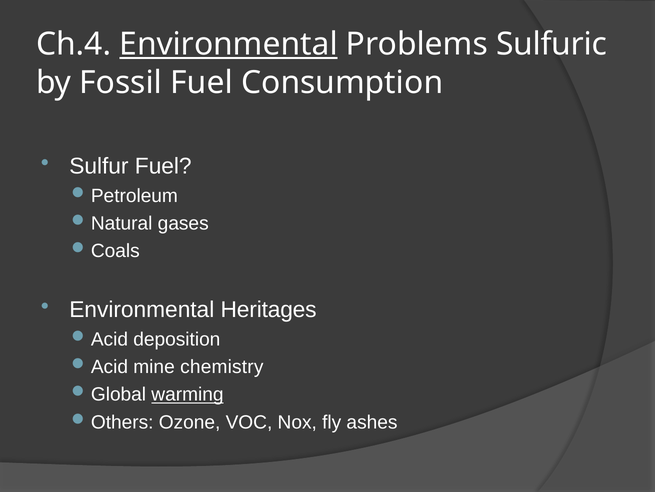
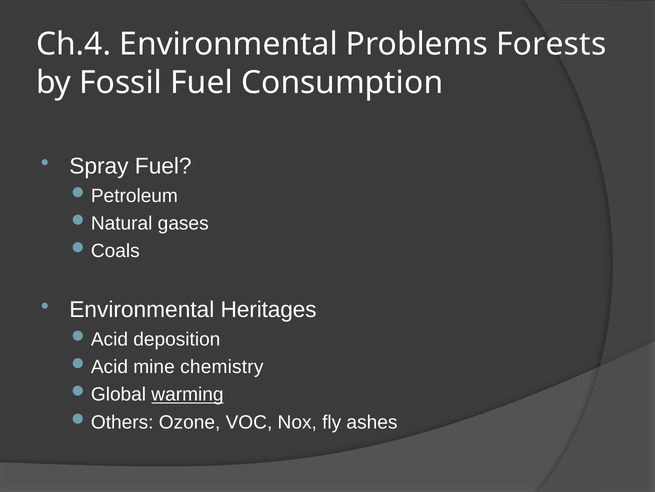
Environmental at (229, 44) underline: present -> none
Sulfuric: Sulfuric -> Forests
Sulfur: Sulfur -> Spray
